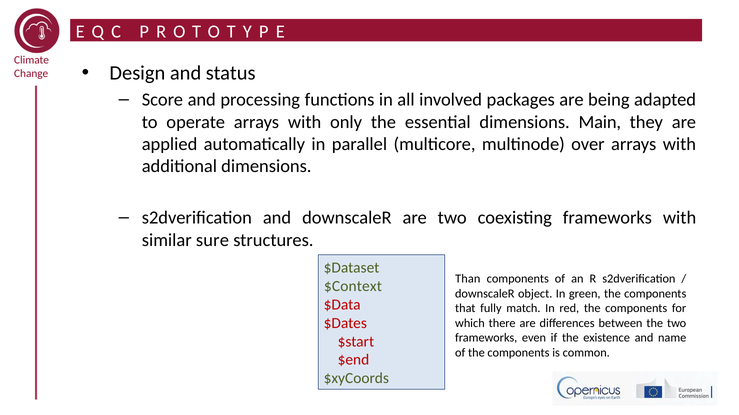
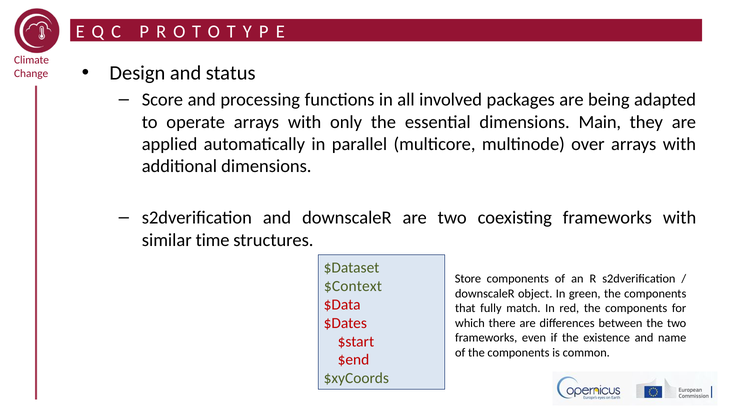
sure: sure -> time
Than: Than -> Store
